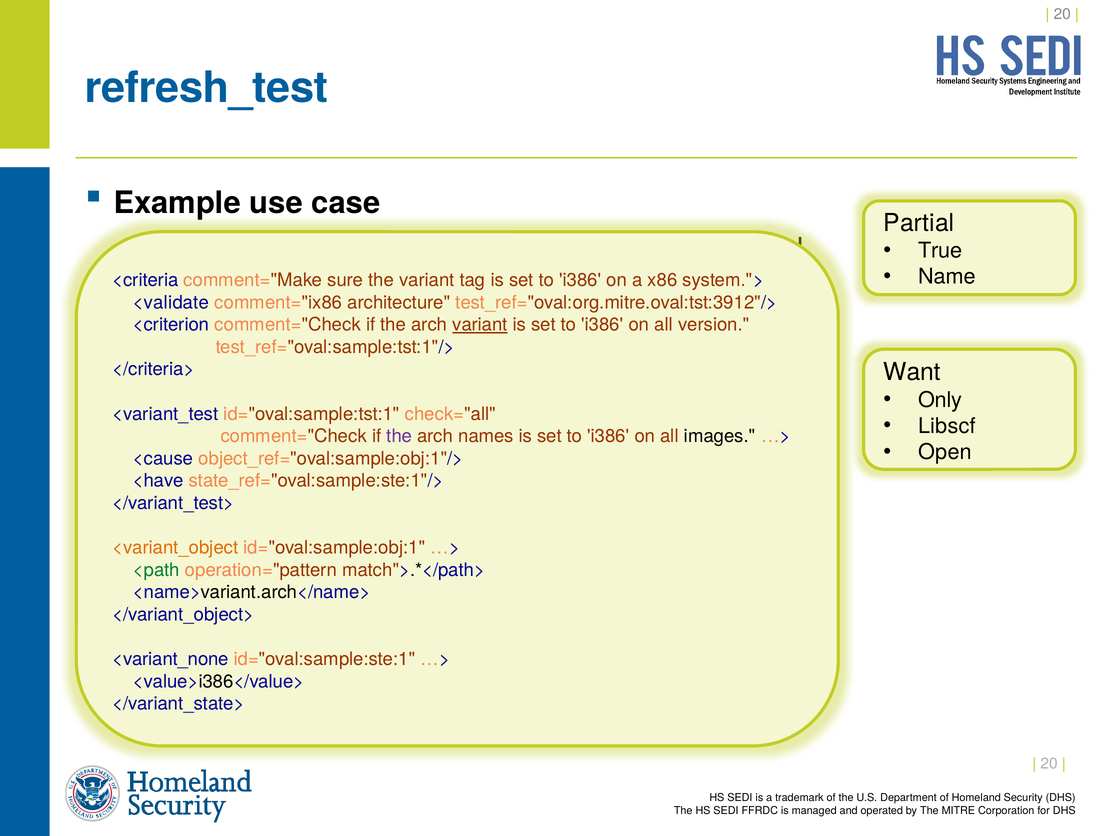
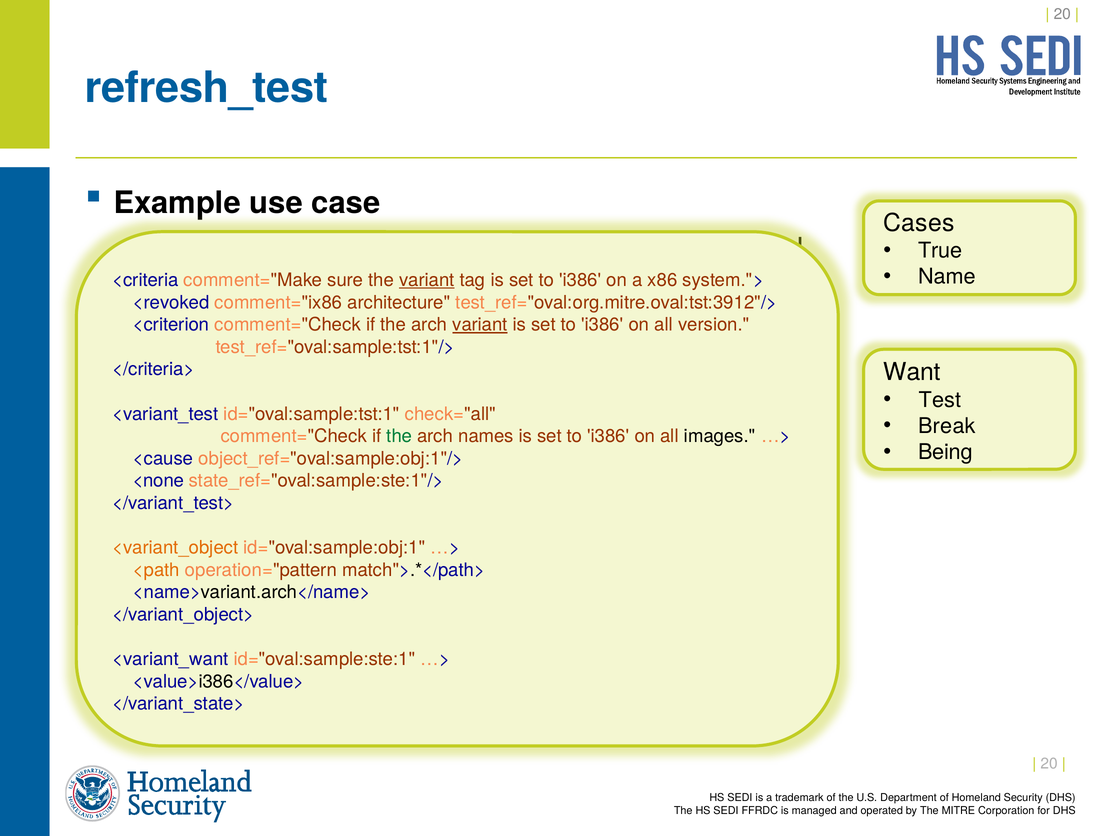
Partial: Partial -> Cases
variant at (427, 280) underline: none -> present
<validate: <validate -> <revoked
Only at (940, 400): Only -> Test
Libscf: Libscf -> Break
the at (399, 436) colour: purple -> green
Open: Open -> Being
<have: <have -> <none
<path colour: green -> orange
<variant_none: <variant_none -> <variant_want
